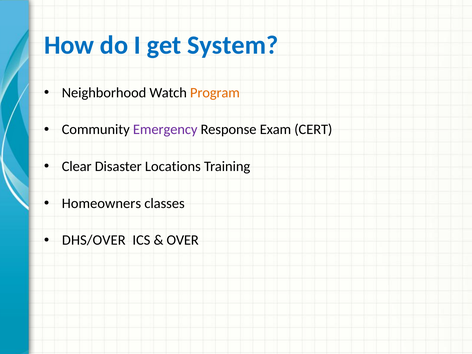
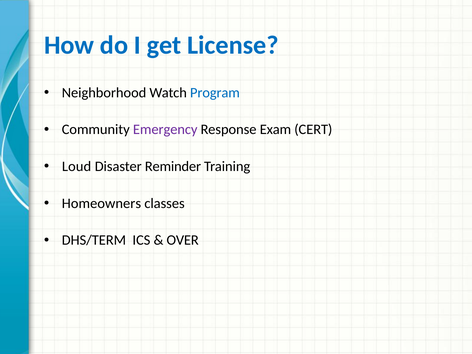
System: System -> License
Program colour: orange -> blue
Clear: Clear -> Loud
Locations: Locations -> Reminder
DHS/OVER: DHS/OVER -> DHS/TERM
